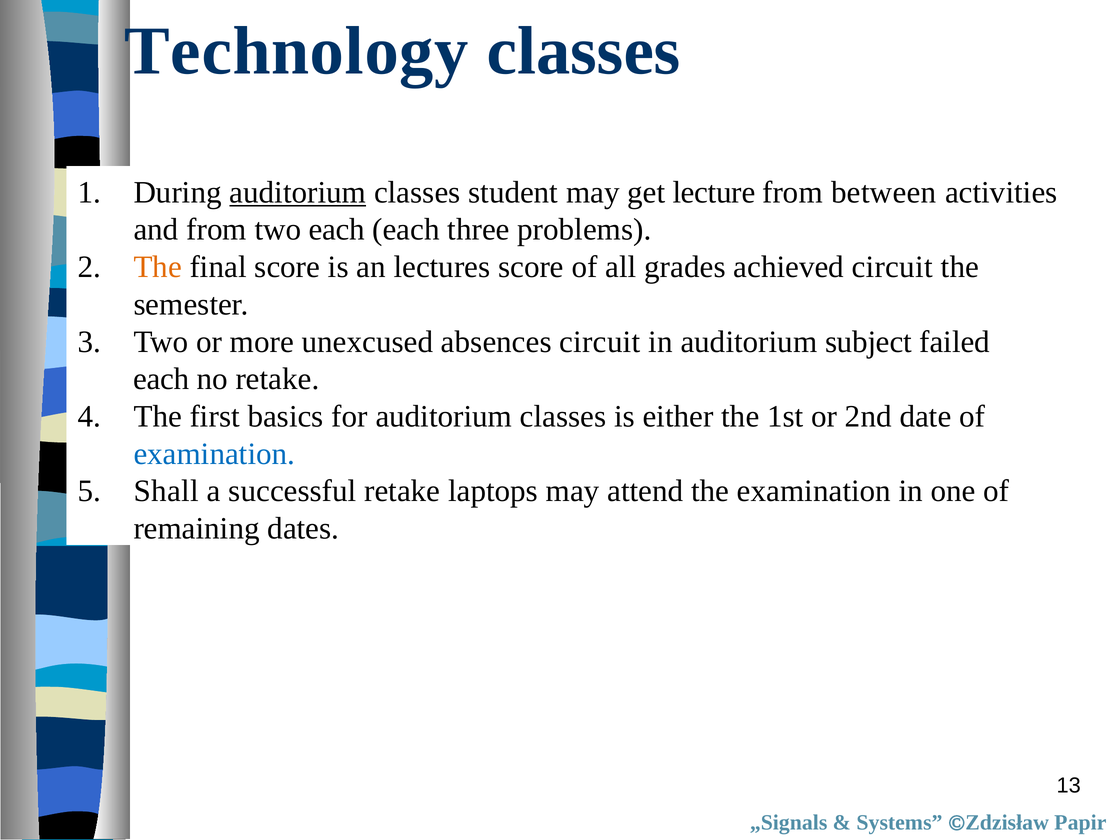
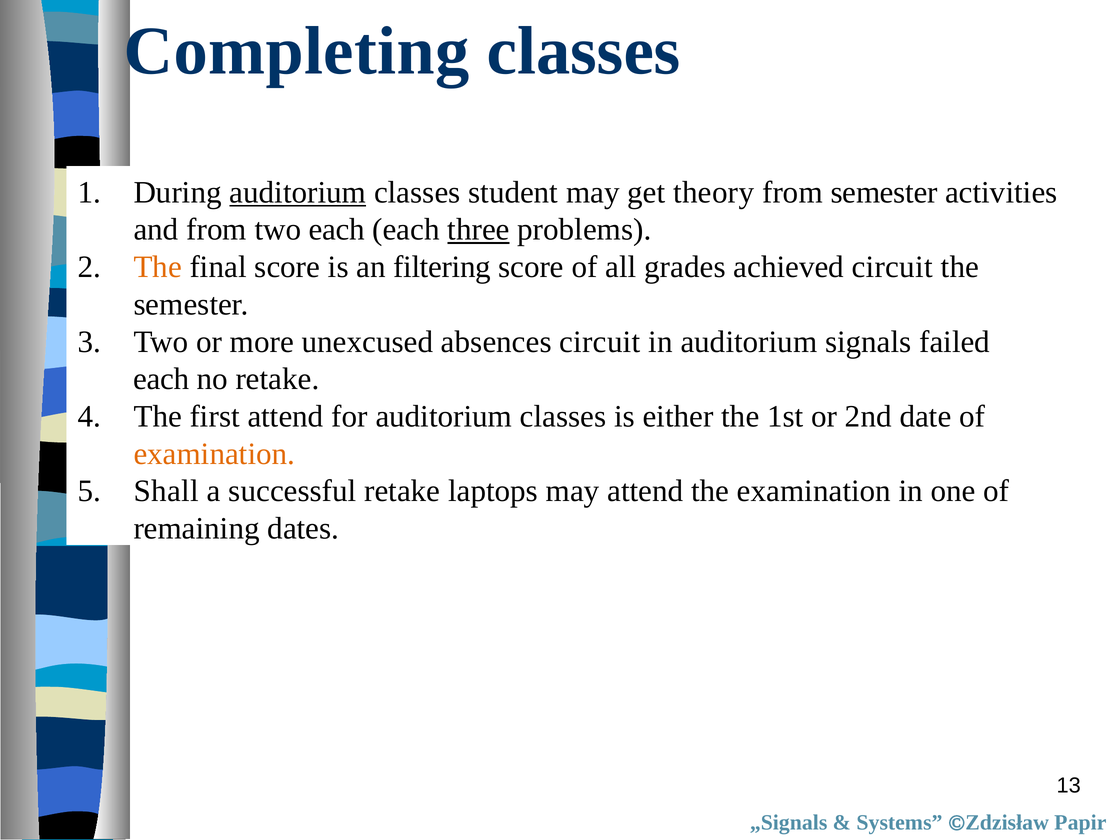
Technology: Technology -> Completing
lecture: lecture -> theory
from between: between -> semester
three underline: none -> present
lectures: lectures -> filtering
subject: subject -> signals
first basics: basics -> attend
examination at (214, 454) colour: blue -> orange
